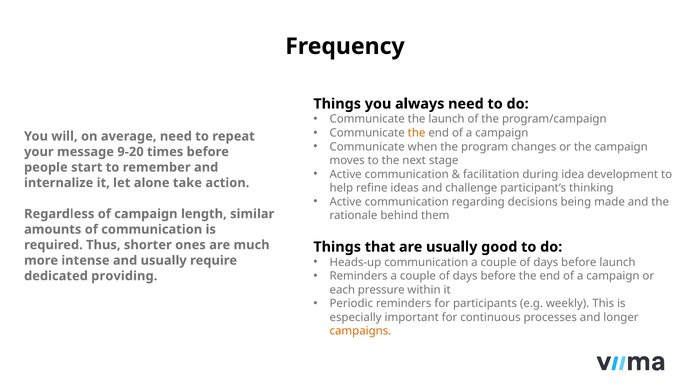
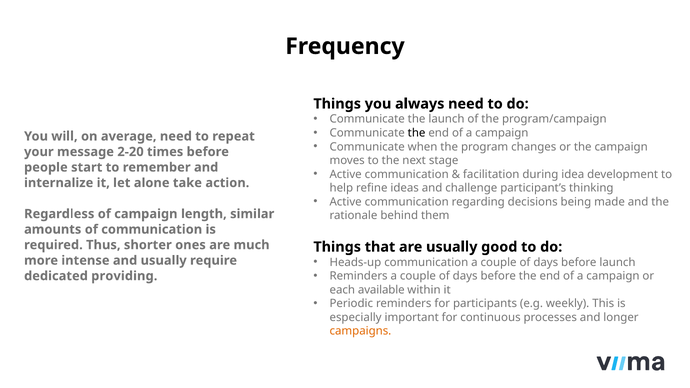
the at (417, 133) colour: orange -> black
9-20: 9-20 -> 2-20
pressure: pressure -> available
